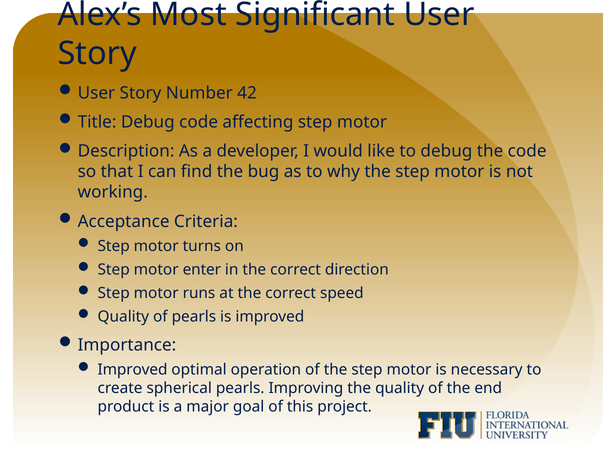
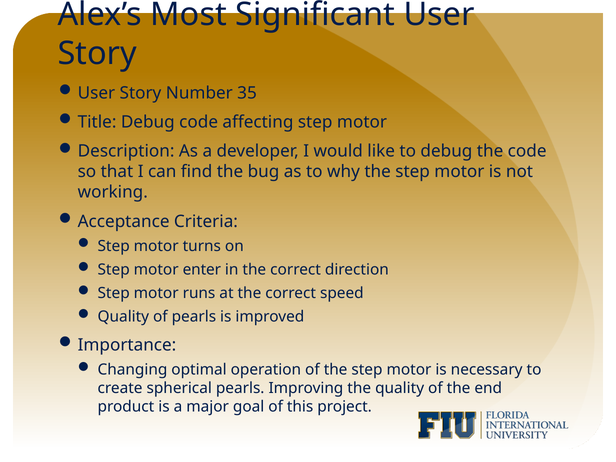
42: 42 -> 35
Improved at (133, 370): Improved -> Changing
